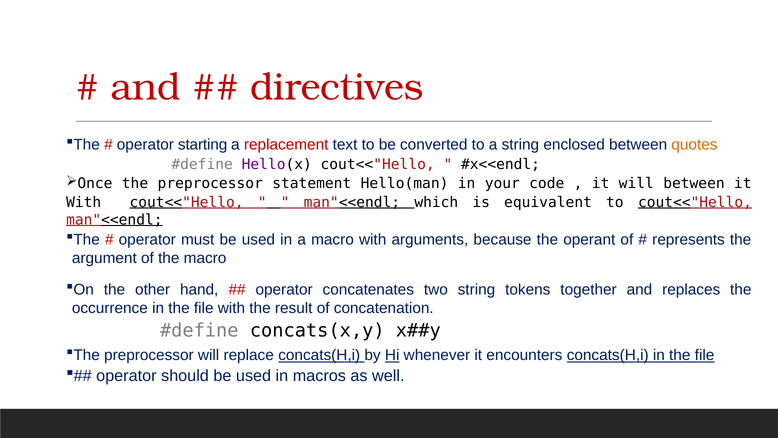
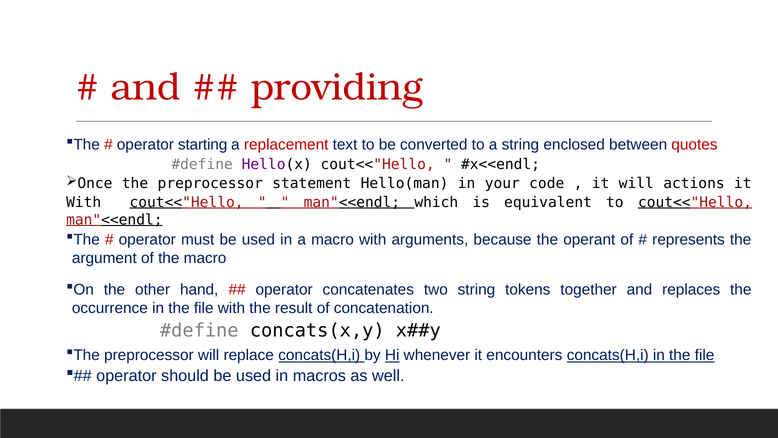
directives: directives -> providing
quotes colour: orange -> red
will between: between -> actions
